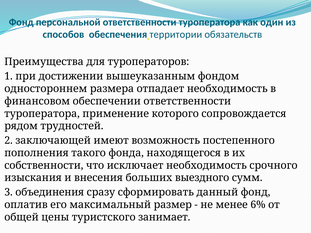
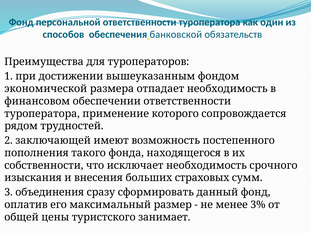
территории: территории -> банковской
одностороннем: одностороннем -> экономической
выездного: выездного -> страховых
6%: 6% -> 3%
